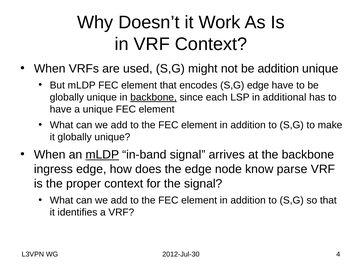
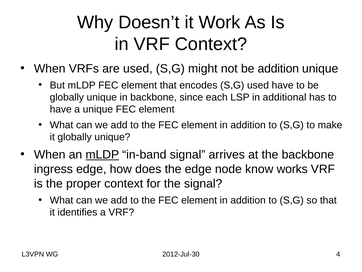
S,G edge: edge -> used
backbone at (154, 97) underline: present -> none
parse: parse -> works
